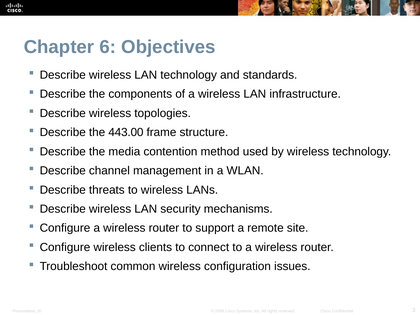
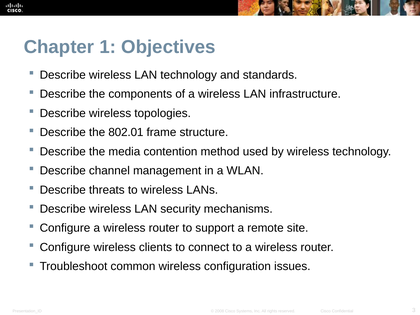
6: 6 -> 1
443.00: 443.00 -> 802.01
